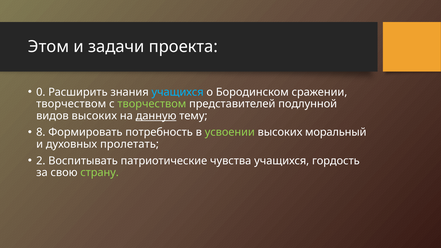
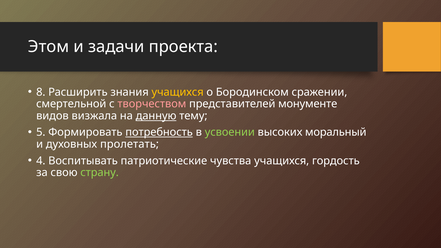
0: 0 -> 8
учащихся at (178, 92) colour: light blue -> yellow
творчеством at (71, 104): творчеством -> смертельной
творчеством at (152, 104) colour: light green -> pink
подлунной: подлунной -> монументе
видов высоких: высоких -> визжала
8: 8 -> 5
потребность underline: none -> present
2: 2 -> 4
